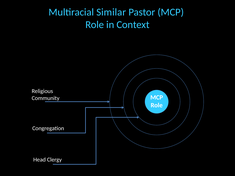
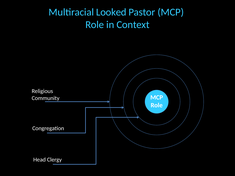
Similar: Similar -> Looked
